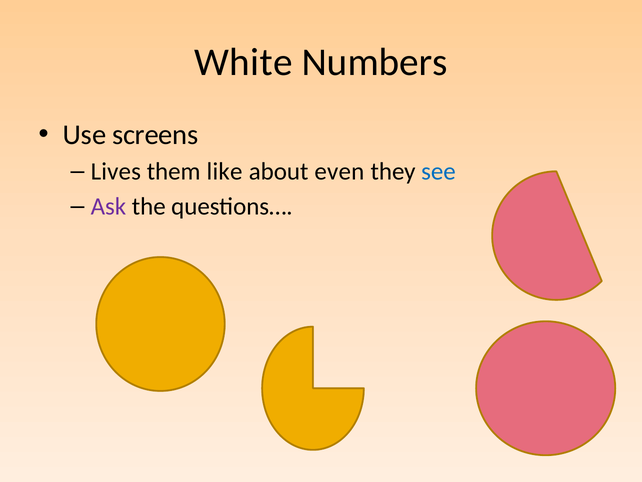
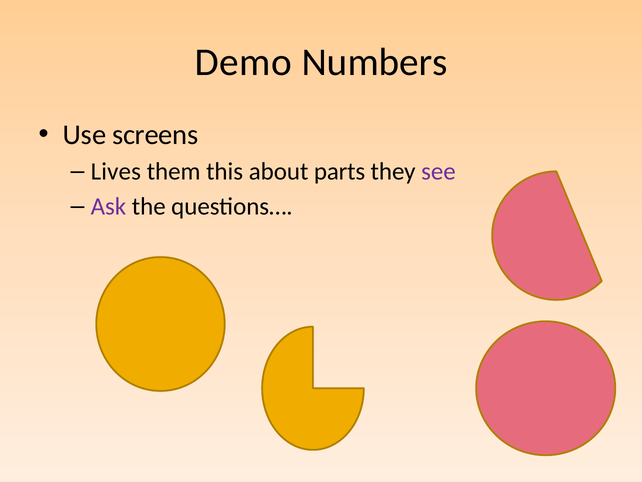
White: White -> Demo
like: like -> this
even: even -> parts
see colour: blue -> purple
